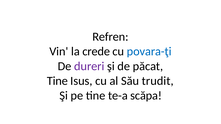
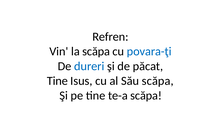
la crede: crede -> scăpa
dureri colour: purple -> blue
Său trudit: trudit -> scăpa
